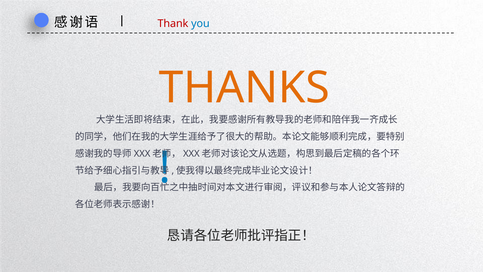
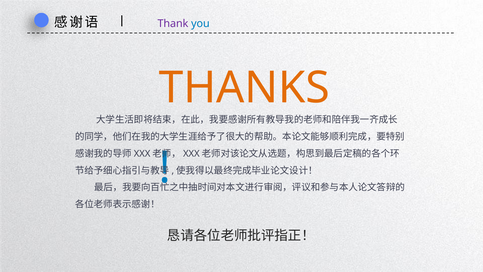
Thank colour: red -> purple
